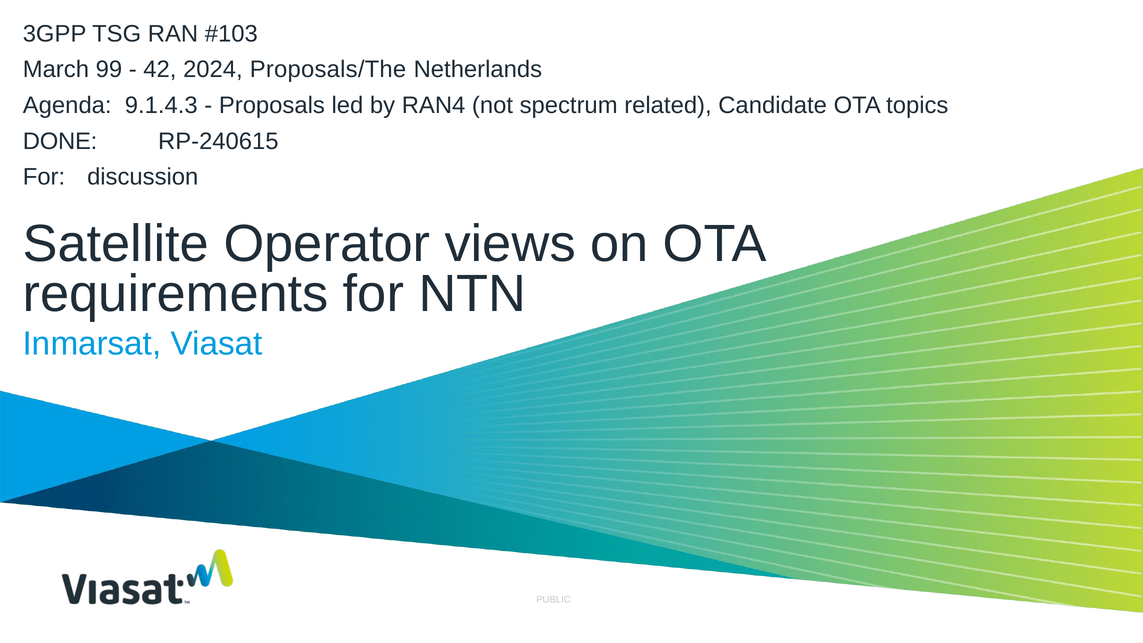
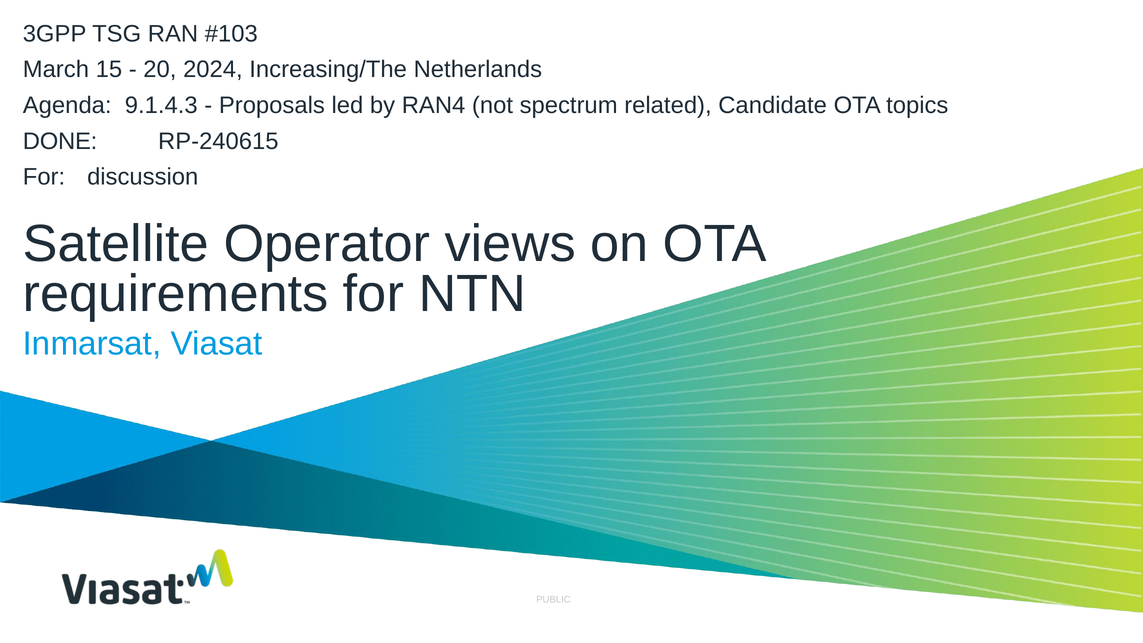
99: 99 -> 15
42: 42 -> 20
Proposals/The: Proposals/The -> Increasing/The
